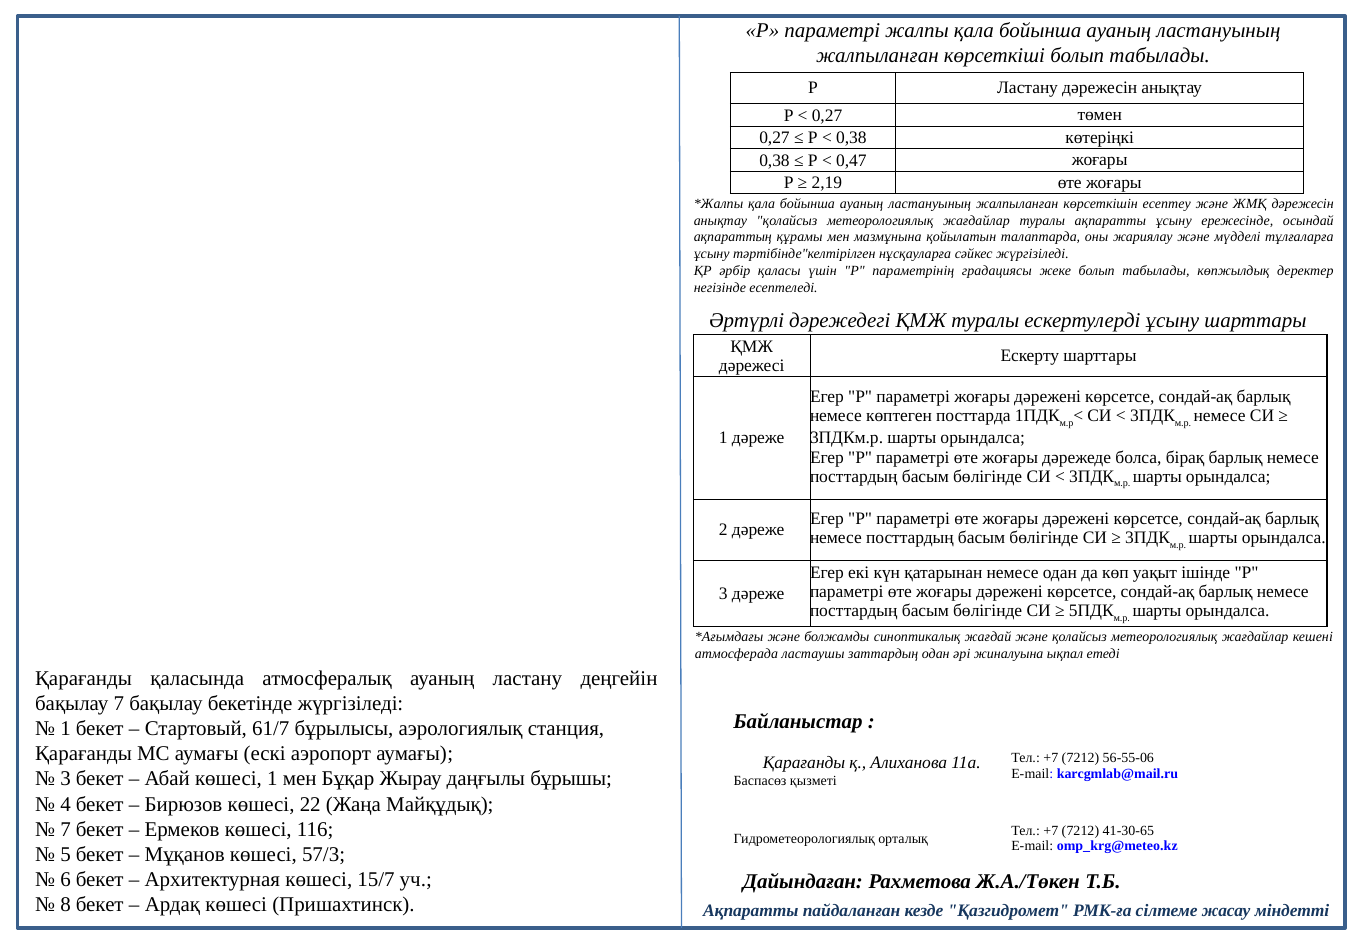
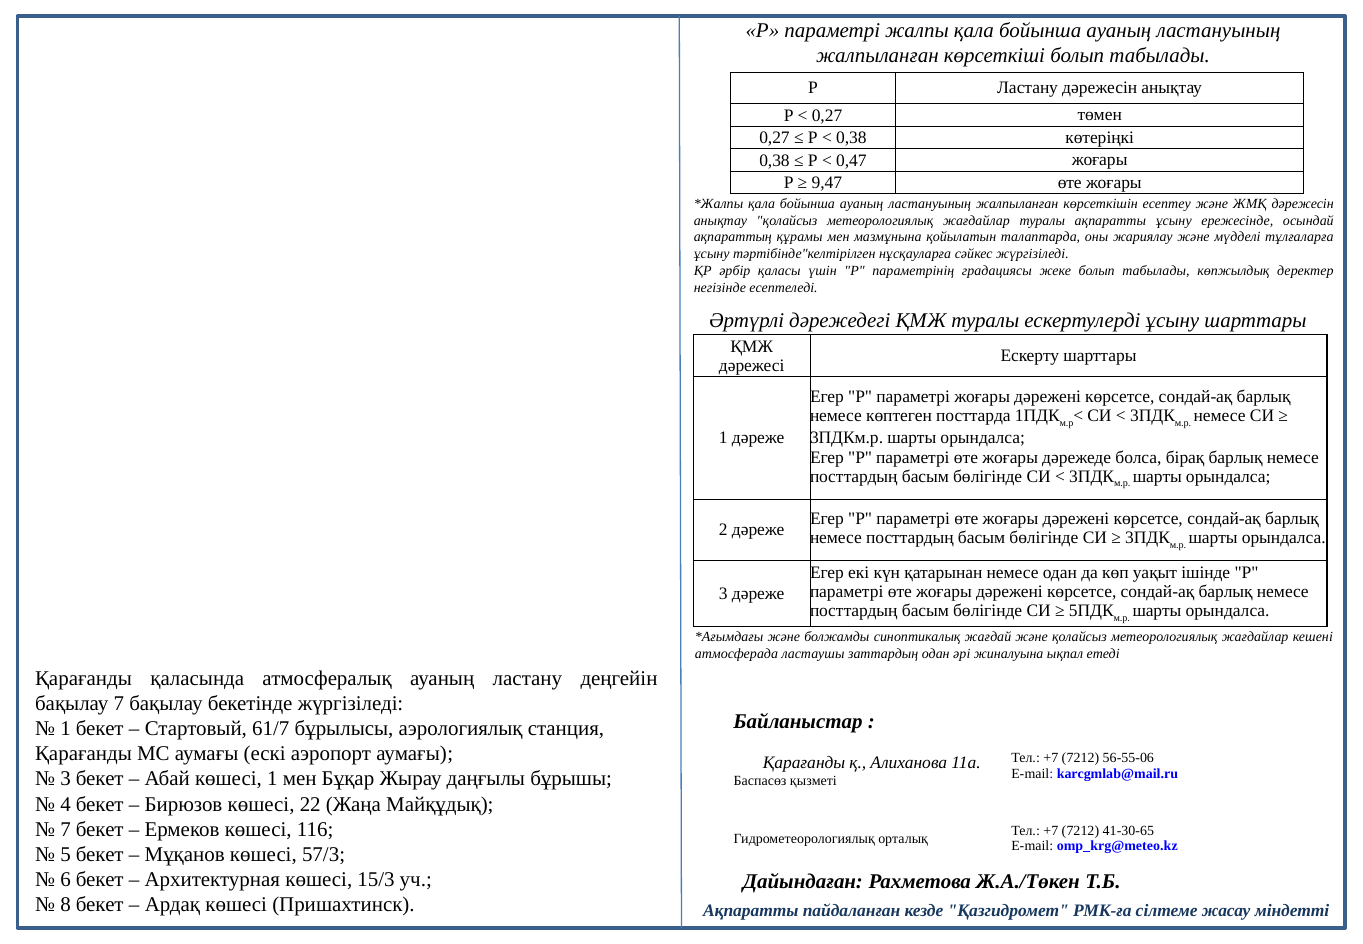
2,19: 2,19 -> 9,47
15/7: 15/7 -> 15/3
